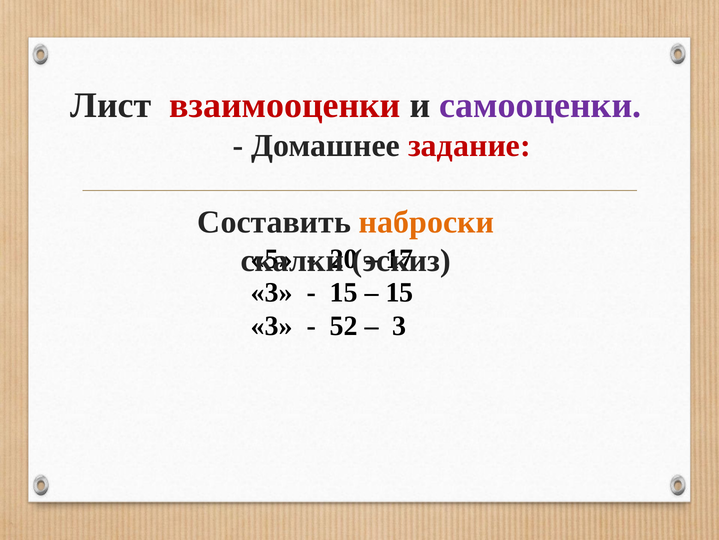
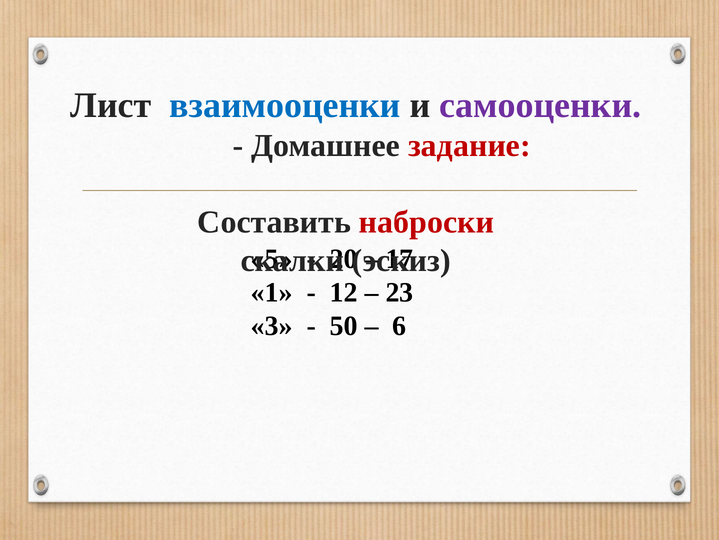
взаимооценки colour: red -> blue
наброски colour: orange -> red
3 at (272, 292): 3 -> 1
15 at (344, 292): 15 -> 12
15 at (400, 292): 15 -> 23
52: 52 -> 50
3 at (399, 326): 3 -> 6
